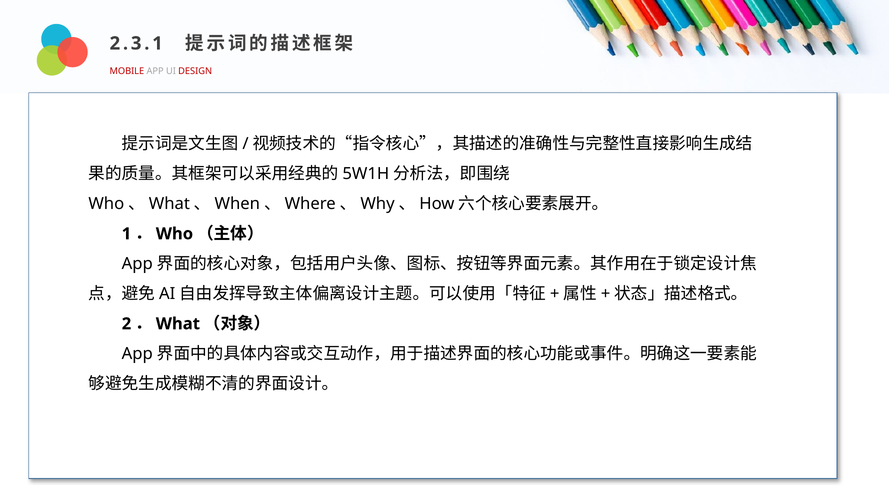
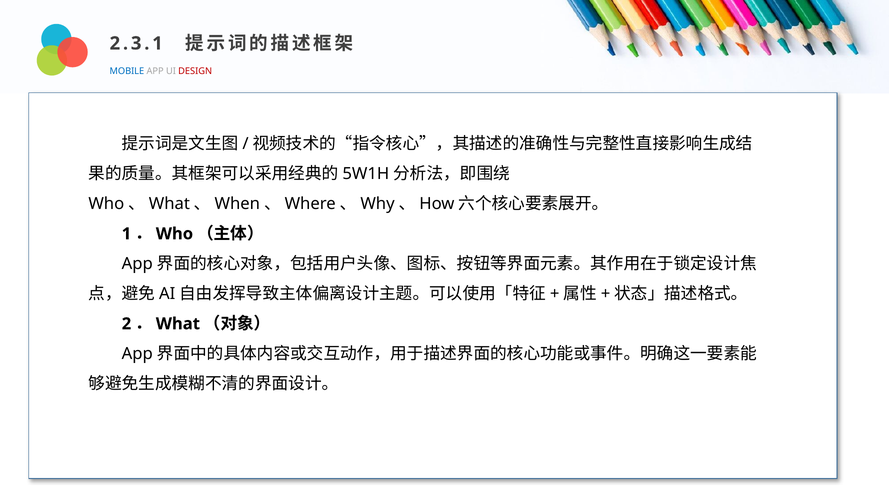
MOBILE colour: red -> blue
